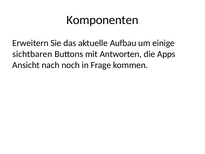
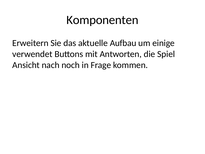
sichtbaren: sichtbaren -> verwendet
Apps: Apps -> Spiel
